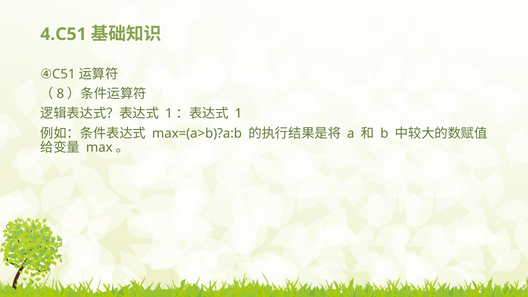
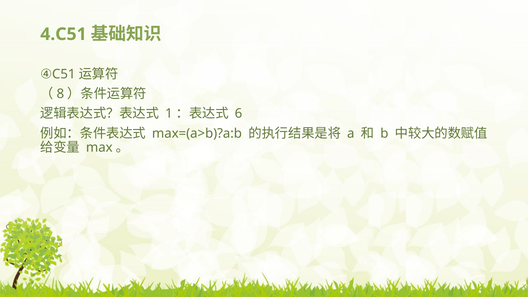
1 at (238, 114): 1 -> 6
